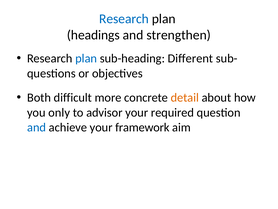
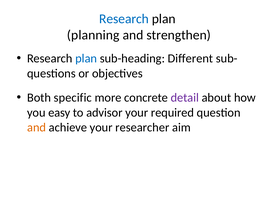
headings: headings -> planning
difficult: difficult -> specific
detail colour: orange -> purple
only: only -> easy
and at (37, 127) colour: blue -> orange
framework: framework -> researcher
